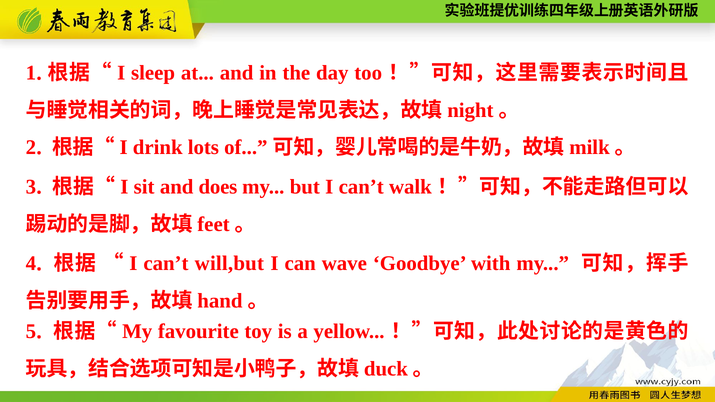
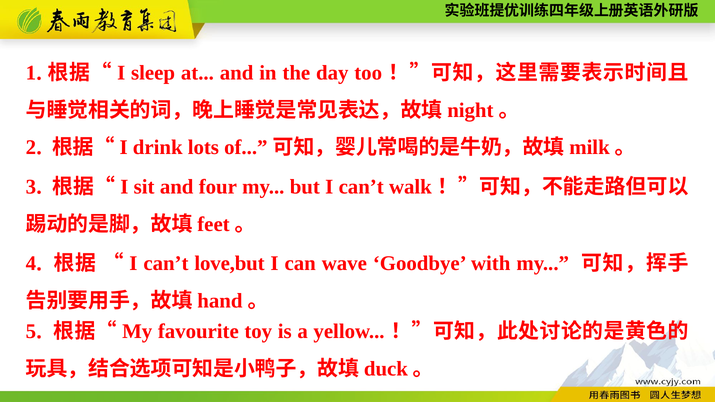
does: does -> four
will,but: will,but -> love,but
